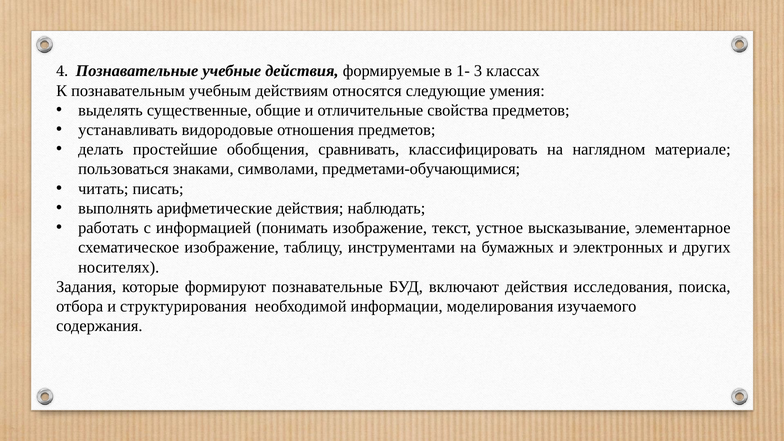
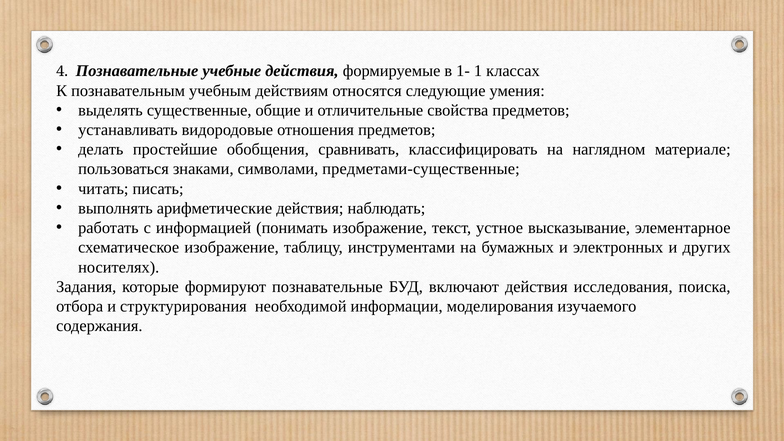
3: 3 -> 1
предметами-обучающимися: предметами-обучающимися -> предметами-существенные
